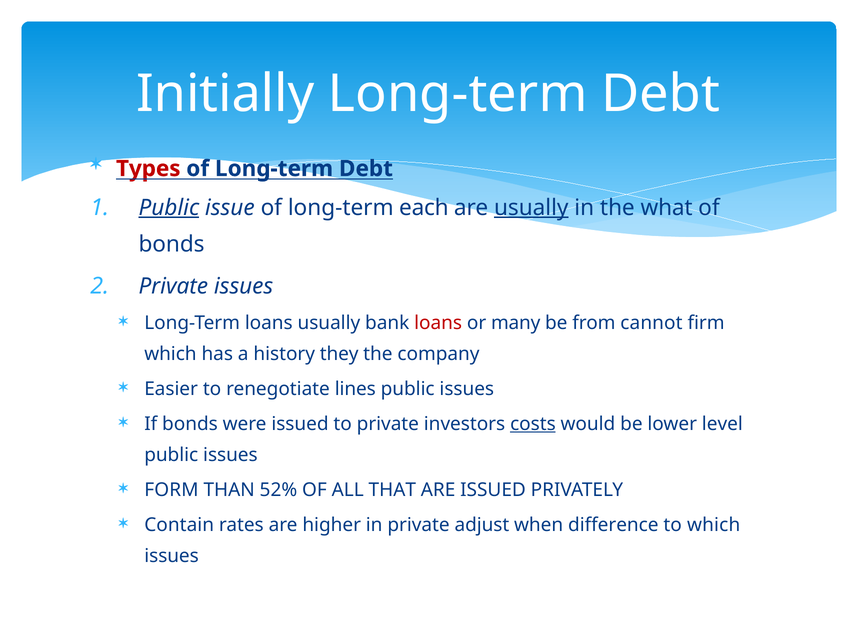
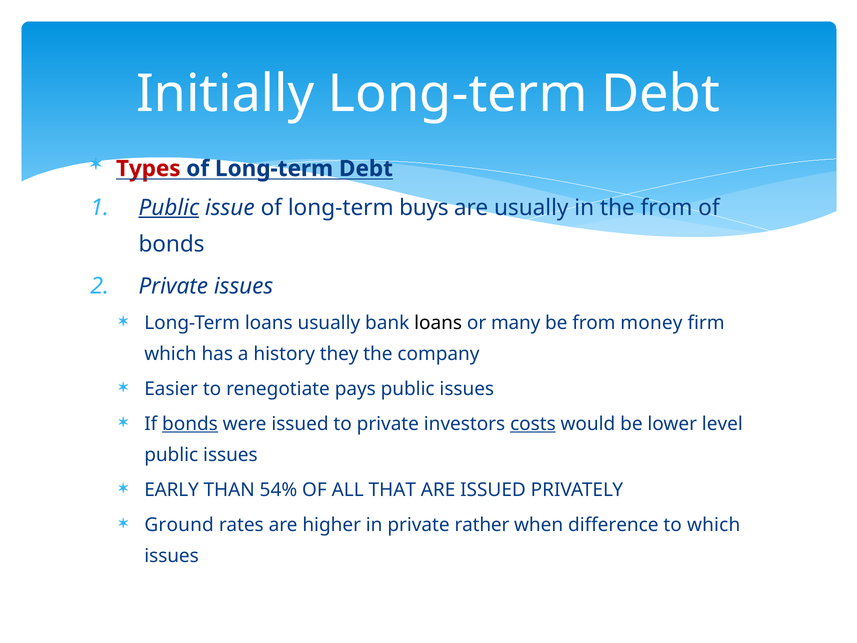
each: each -> buys
usually at (531, 208) underline: present -> none
the what: what -> from
loans at (438, 323) colour: red -> black
cannot: cannot -> money
lines: lines -> pays
bonds at (190, 424) underline: none -> present
FORM: FORM -> EARLY
52%: 52% -> 54%
Contain: Contain -> Ground
adjust: adjust -> rather
